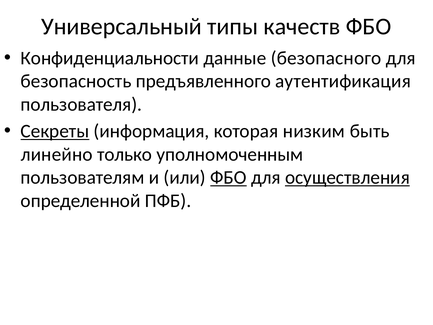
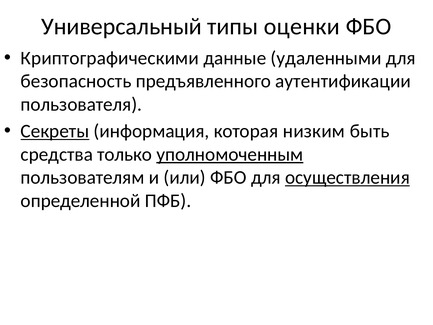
качеств: качеств -> оценки
Конфиденциальности: Конфиденциальности -> Криптографическими
безопасного: безопасного -> удаленными
аутентификация: аутентификация -> аутентификации
линейно: линейно -> средства
уполномоченным underline: none -> present
ФБО at (228, 177) underline: present -> none
